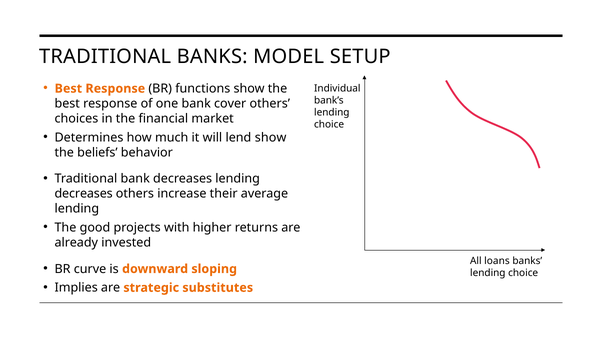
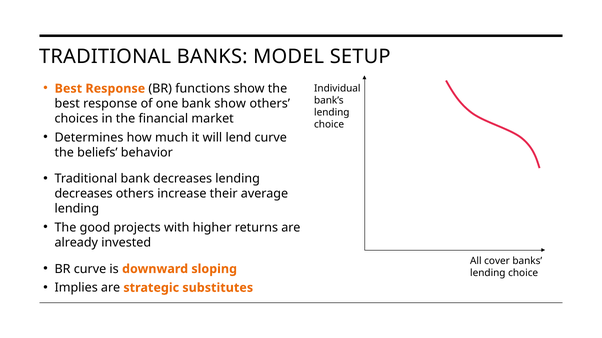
bank cover: cover -> show
lend show: show -> curve
loans: loans -> cover
